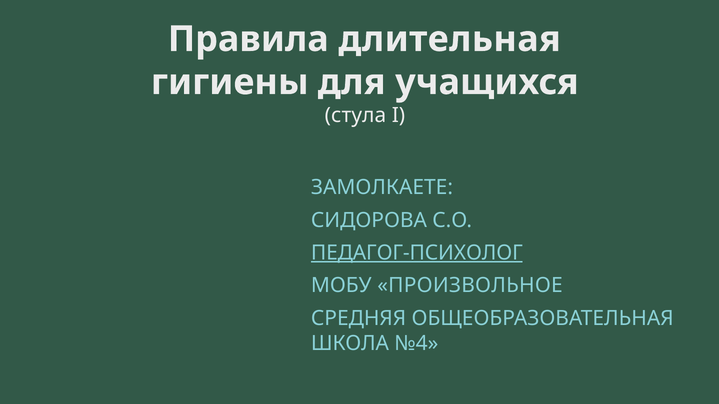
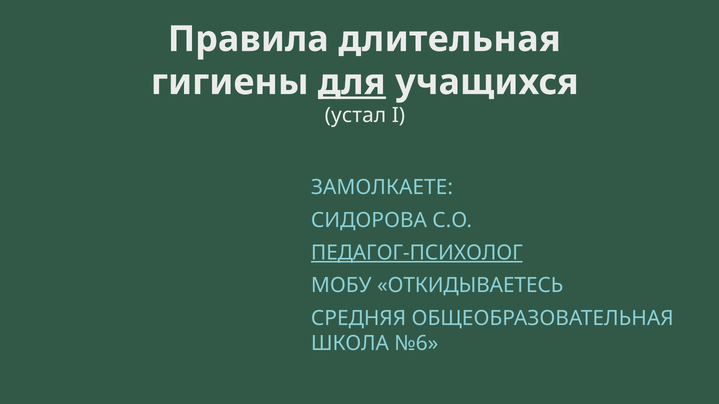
для underline: none -> present
стула: стула -> устал
ПРОИЗВОЛЬНОЕ: ПРОИЗВОЛЬНОЕ -> ОТКИДЫВАЕТЕСЬ
№4: №4 -> №6
